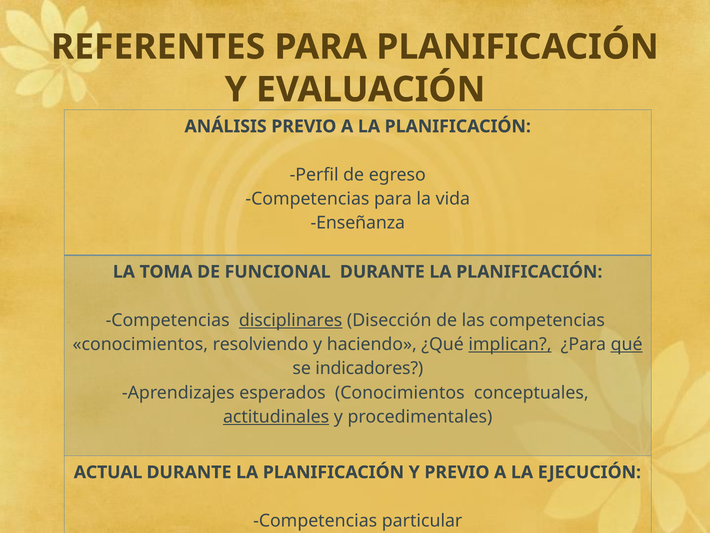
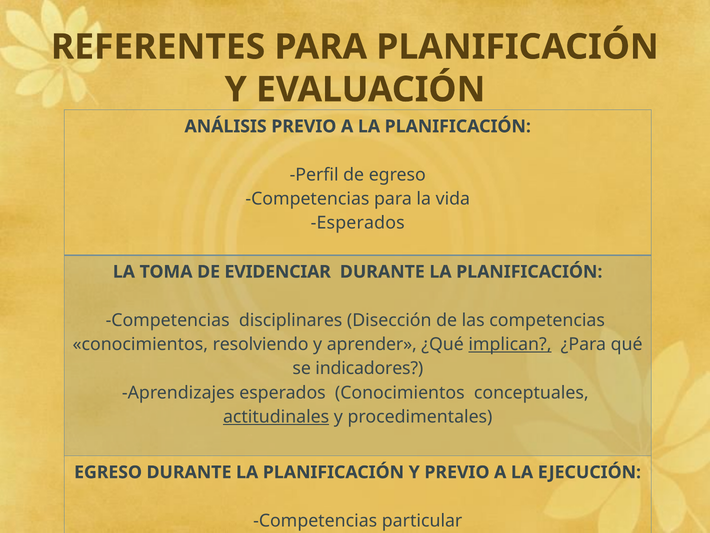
Enseñanza at (358, 223): Enseñanza -> Esperados
FUNCIONAL: FUNCIONAL -> EVIDENCIAR
disciplinares underline: present -> none
haciendo: haciendo -> aprender
qué underline: present -> none
ACTUAL at (108, 472): ACTUAL -> EGRESO
